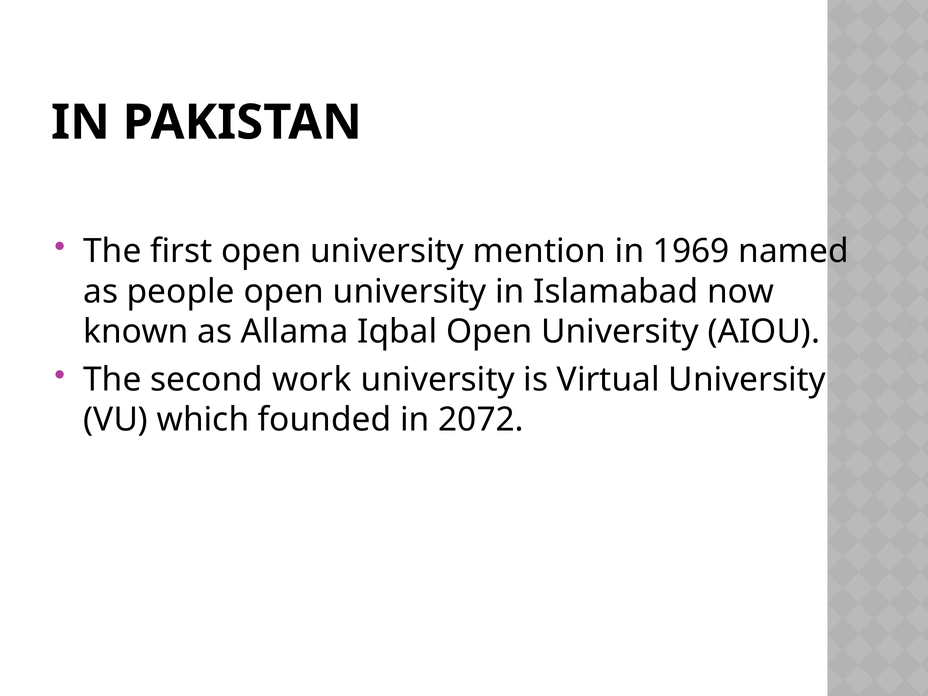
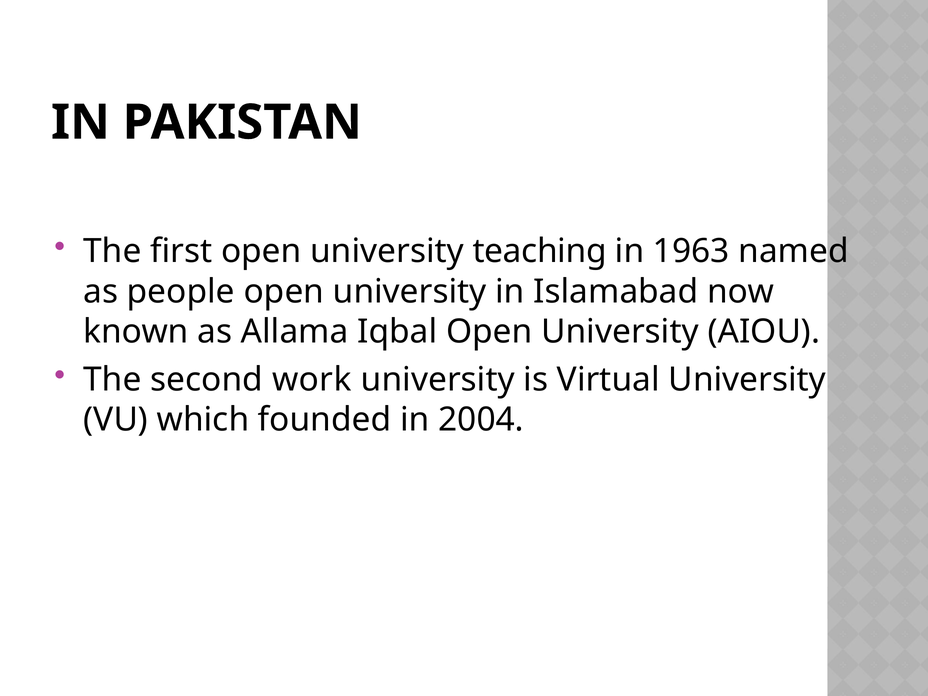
mention: mention -> teaching
1969: 1969 -> 1963
2072: 2072 -> 2004
